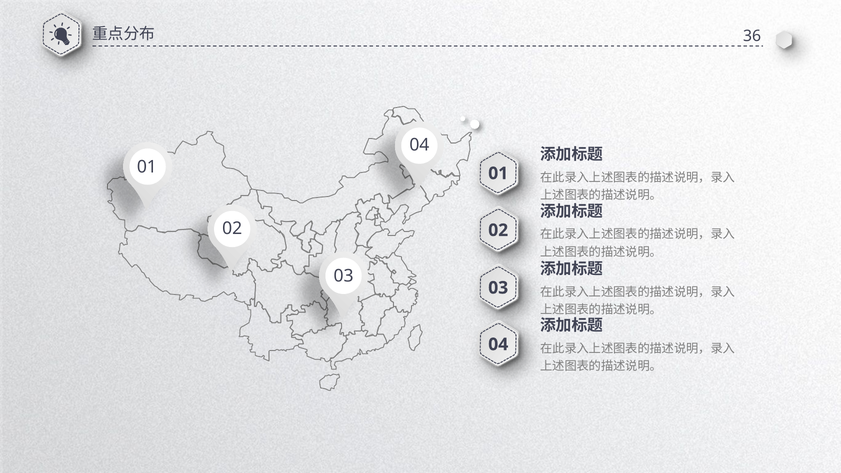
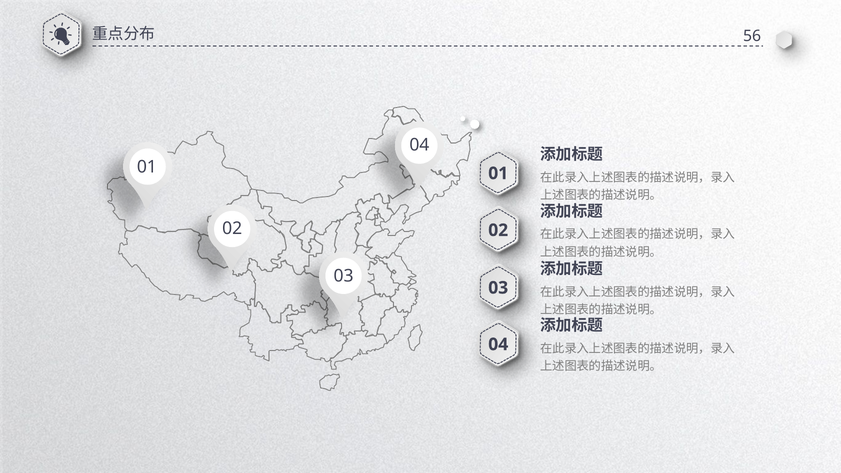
36: 36 -> 56
